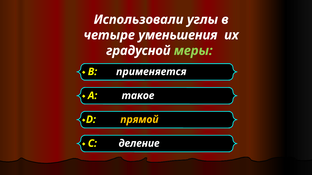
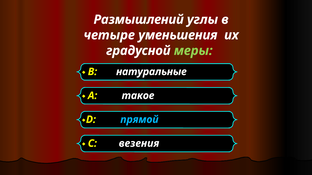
Использовали: Использовали -> Размышлений
применяется: применяется -> натуральные
прямой colour: yellow -> light blue
деление: деление -> везения
